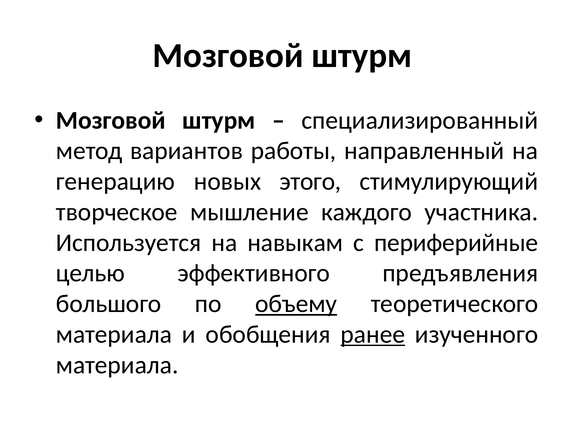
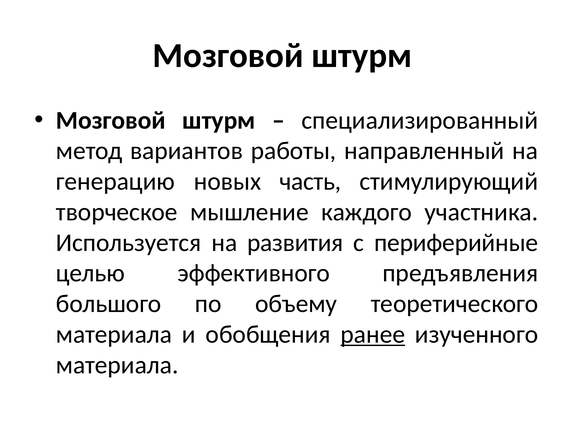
этого: этого -> часть
навыкам: навыкам -> развития
объему underline: present -> none
